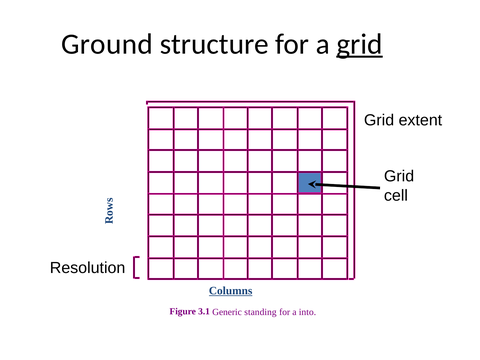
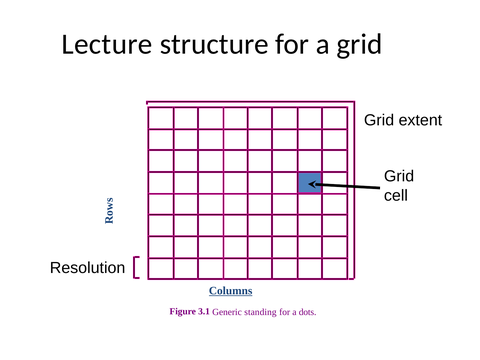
Ground: Ground -> Lecture
grid at (360, 44) underline: present -> none
into: into -> dots
